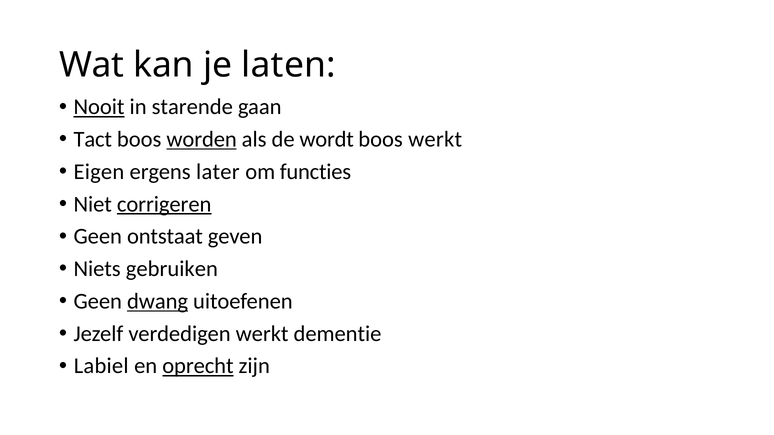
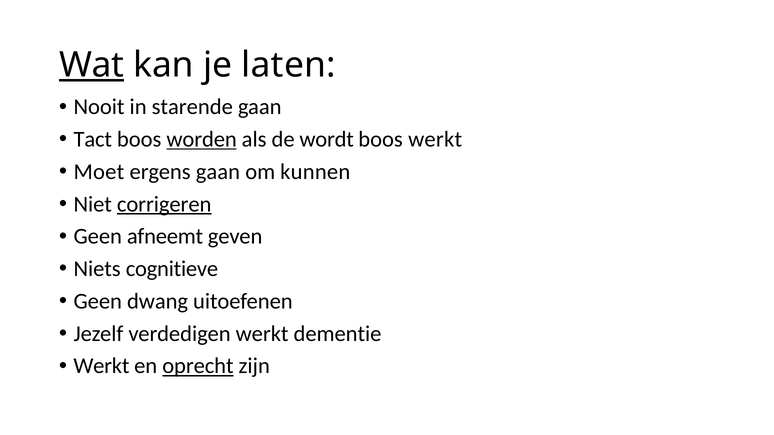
Wat underline: none -> present
Nooit underline: present -> none
Eigen: Eigen -> Moet
ergens later: later -> gaan
functies: functies -> kunnen
ontstaat: ontstaat -> afneemt
gebruiken: gebruiken -> cognitieve
dwang underline: present -> none
Labiel at (101, 366): Labiel -> Werkt
